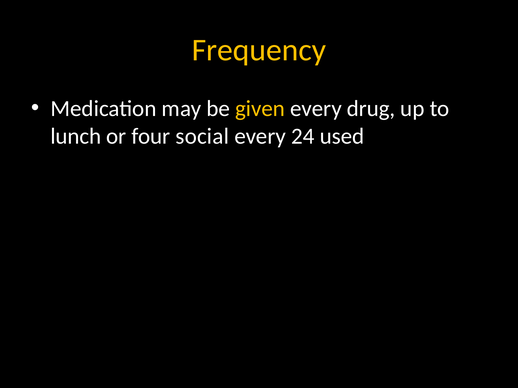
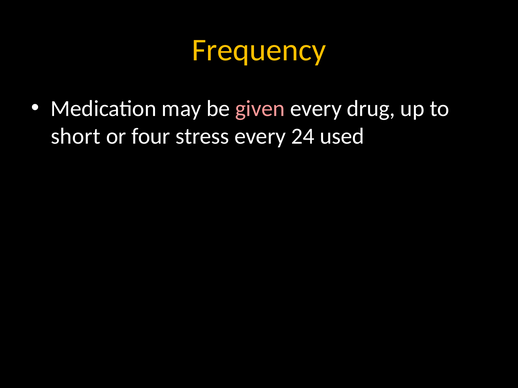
given colour: yellow -> pink
lunch: lunch -> short
social: social -> stress
